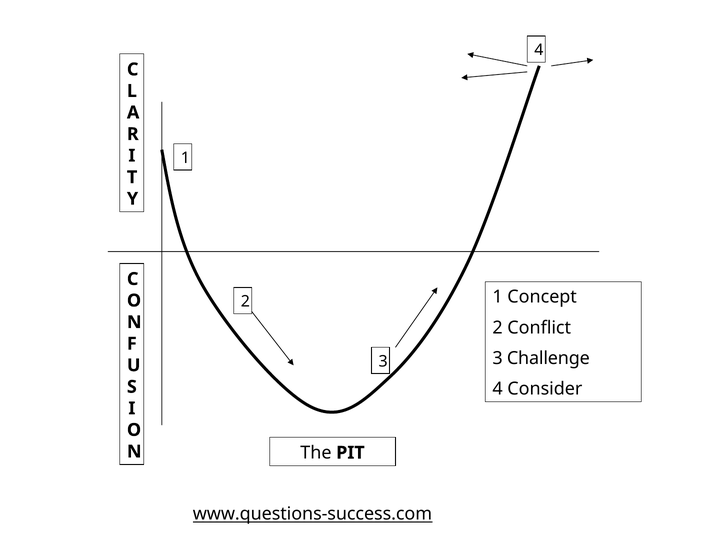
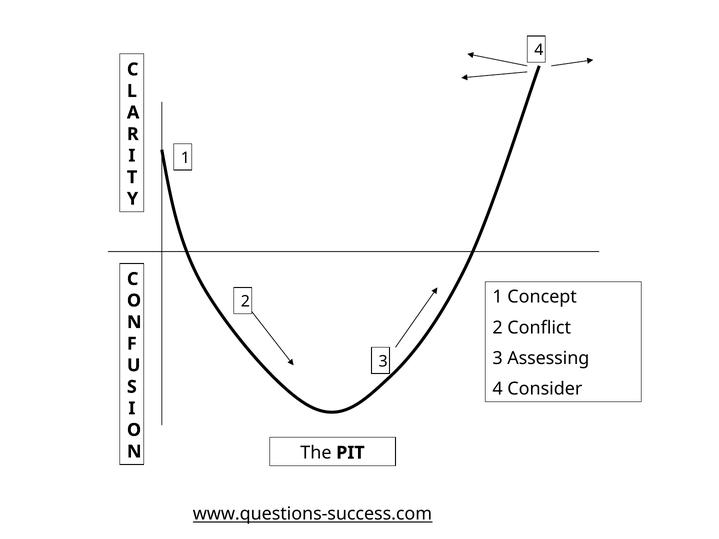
Challenge: Challenge -> Assessing
